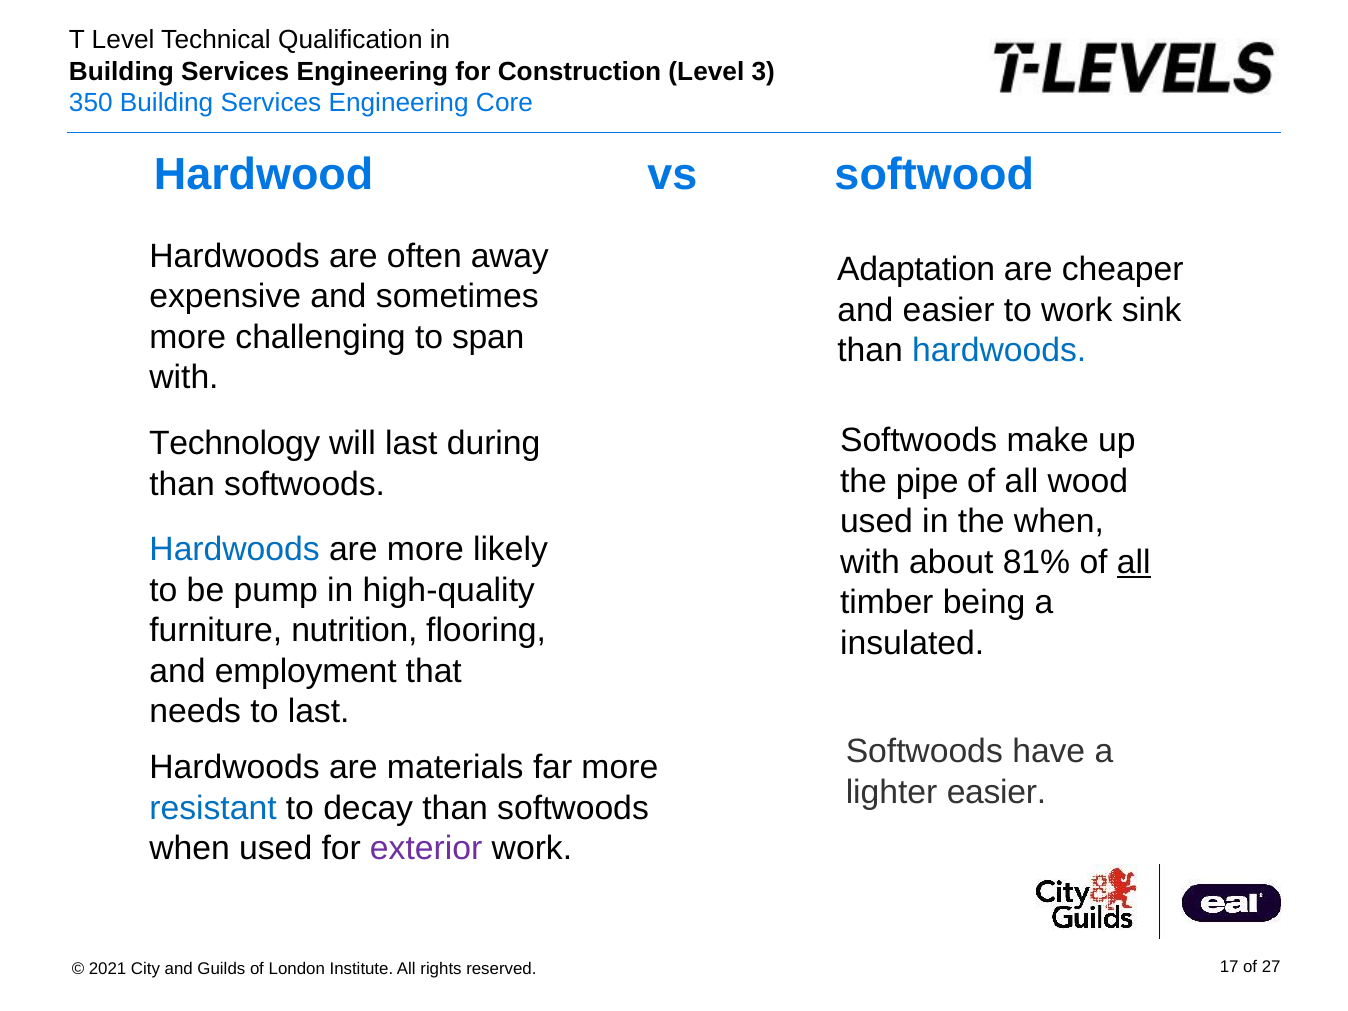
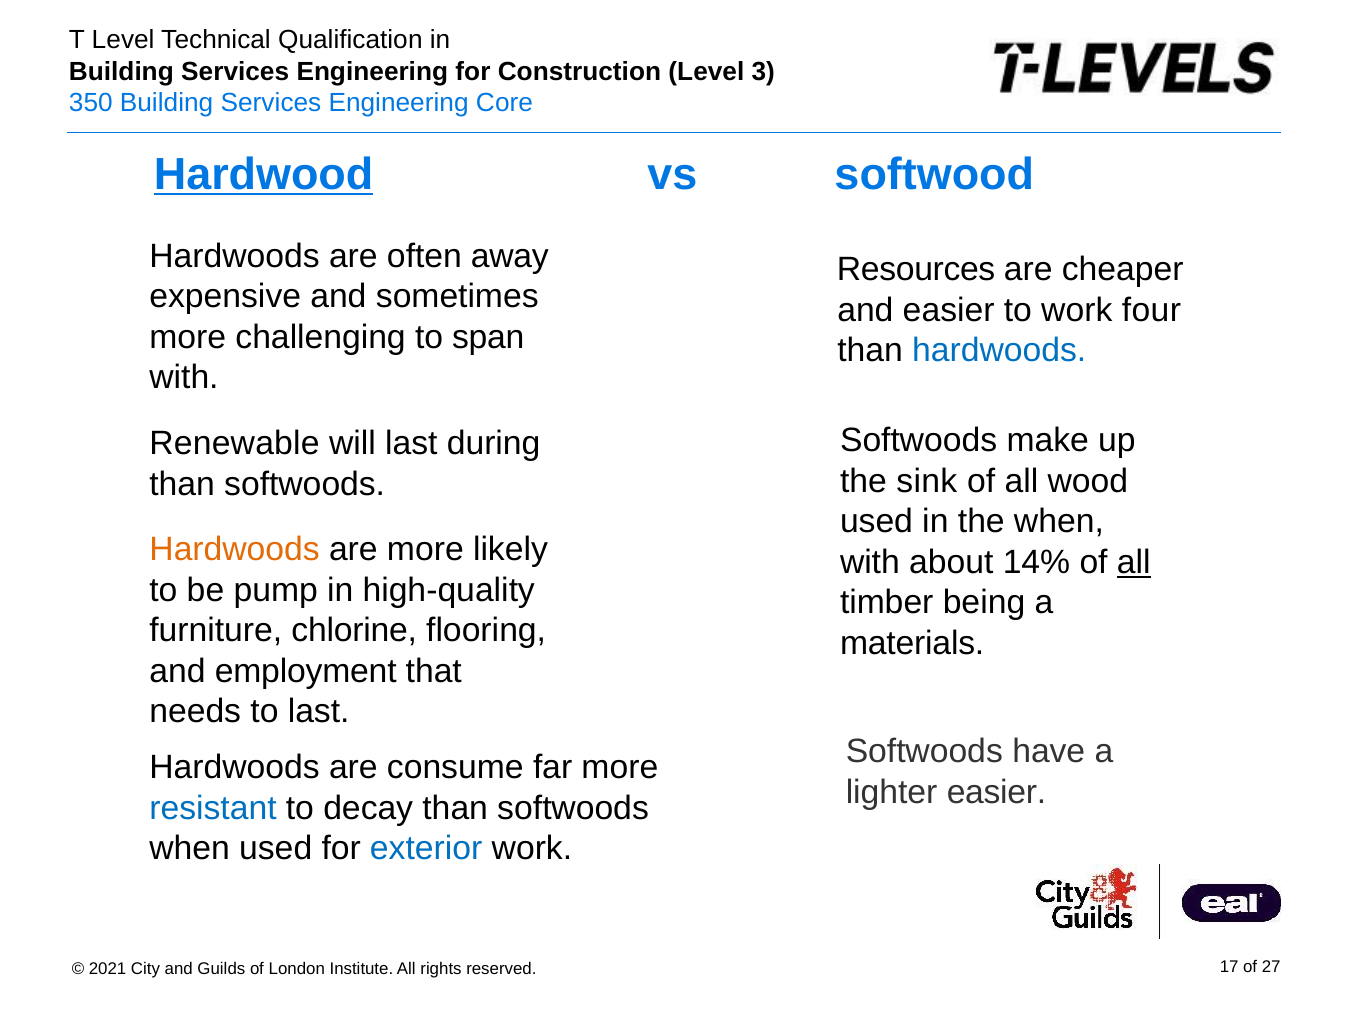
Hardwood underline: none -> present
Adaptation: Adaptation -> Resources
sink: sink -> four
Technology: Technology -> Renewable
pipe: pipe -> sink
Hardwoods at (235, 550) colour: blue -> orange
81%: 81% -> 14%
nutrition: nutrition -> chlorine
insulated: insulated -> materials
materials: materials -> consume
exterior colour: purple -> blue
